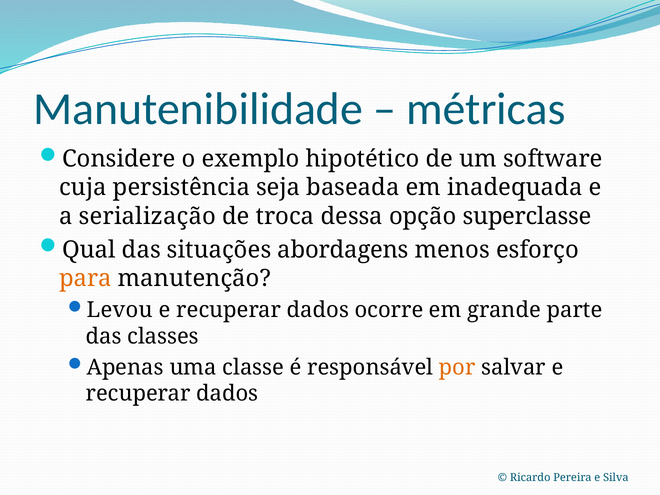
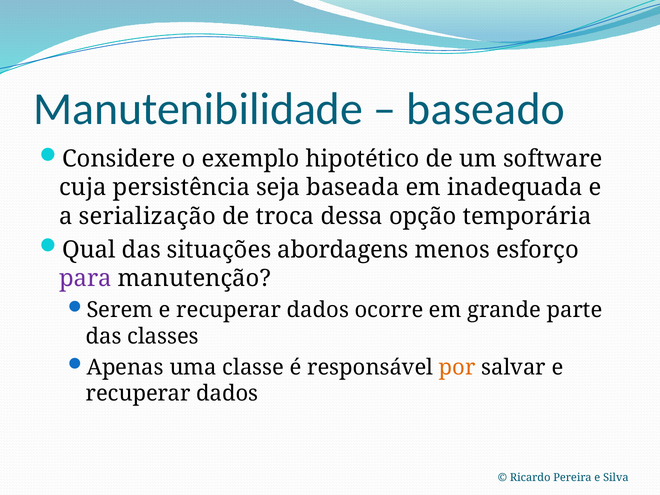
métricas: métricas -> baseado
superclasse: superclasse -> temporária
para colour: orange -> purple
Levou: Levou -> Serem
